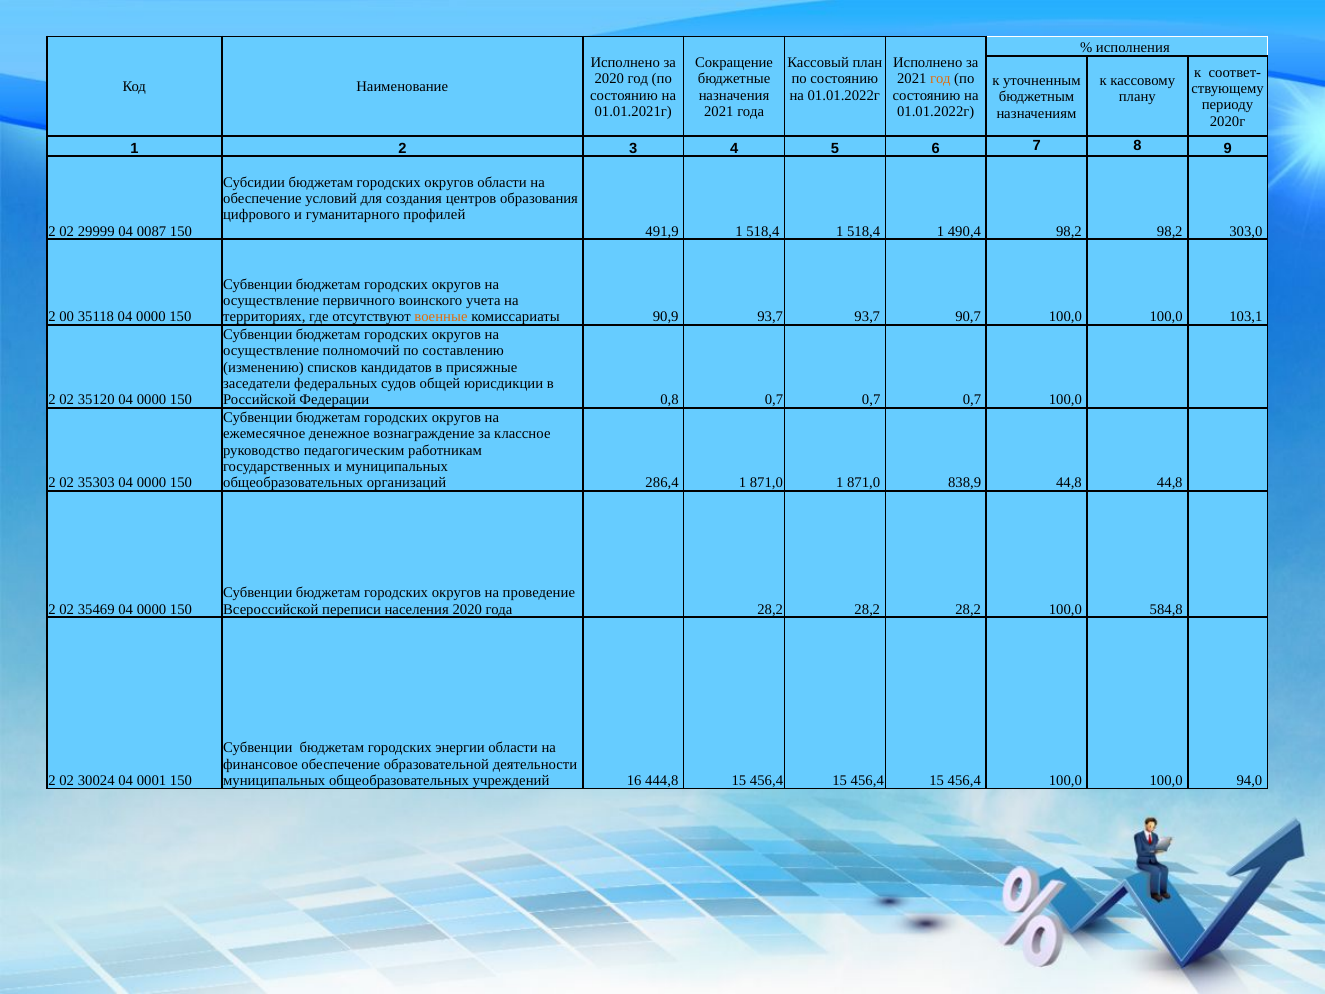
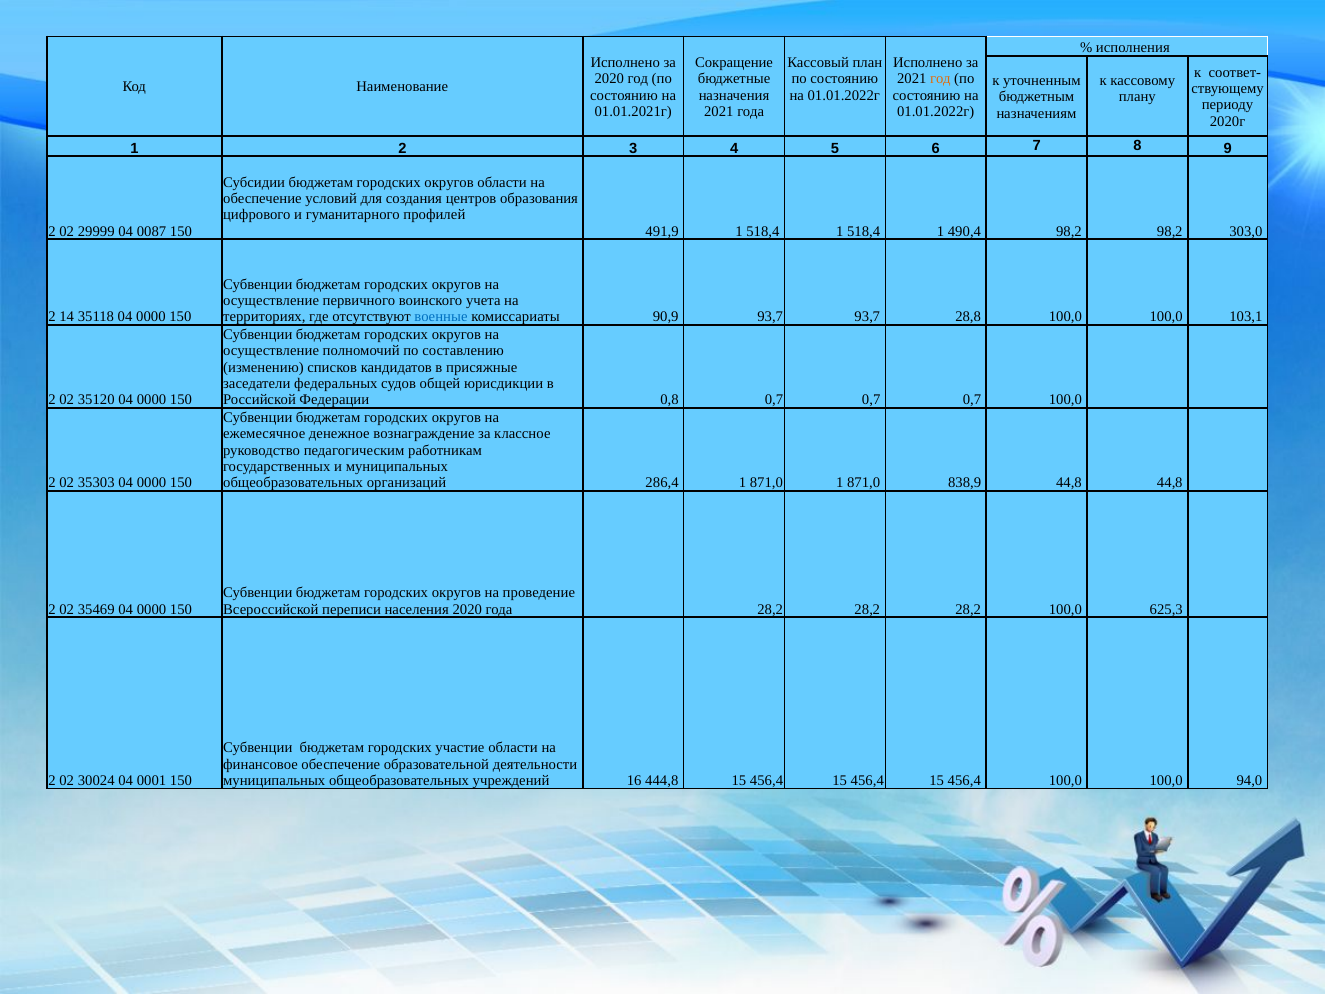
00: 00 -> 14
военные colour: orange -> blue
90,7: 90,7 -> 28,8
584,8: 584,8 -> 625,3
энергии: энергии -> участие
